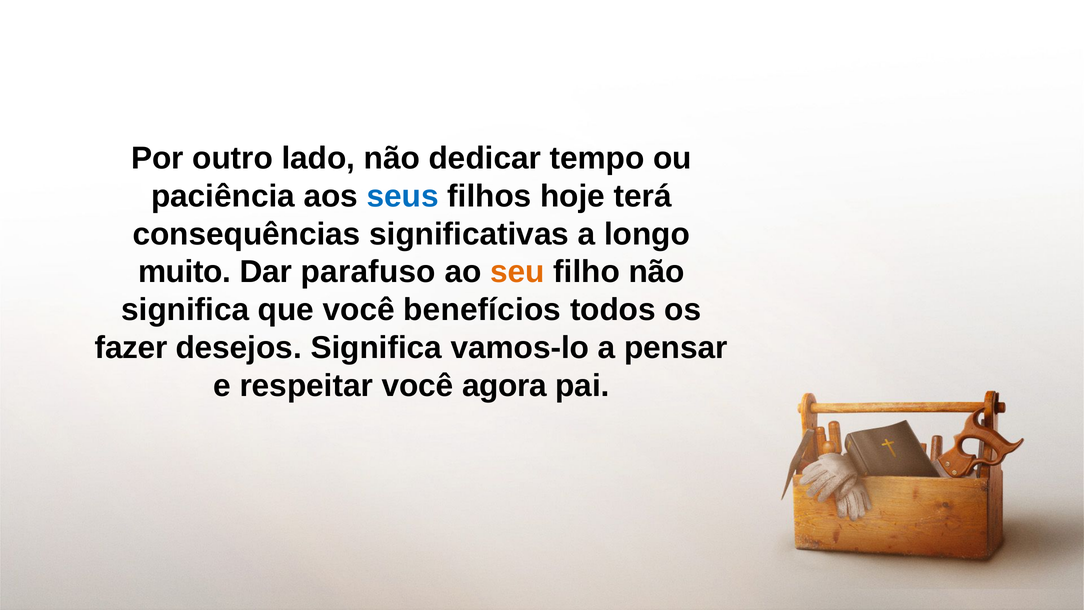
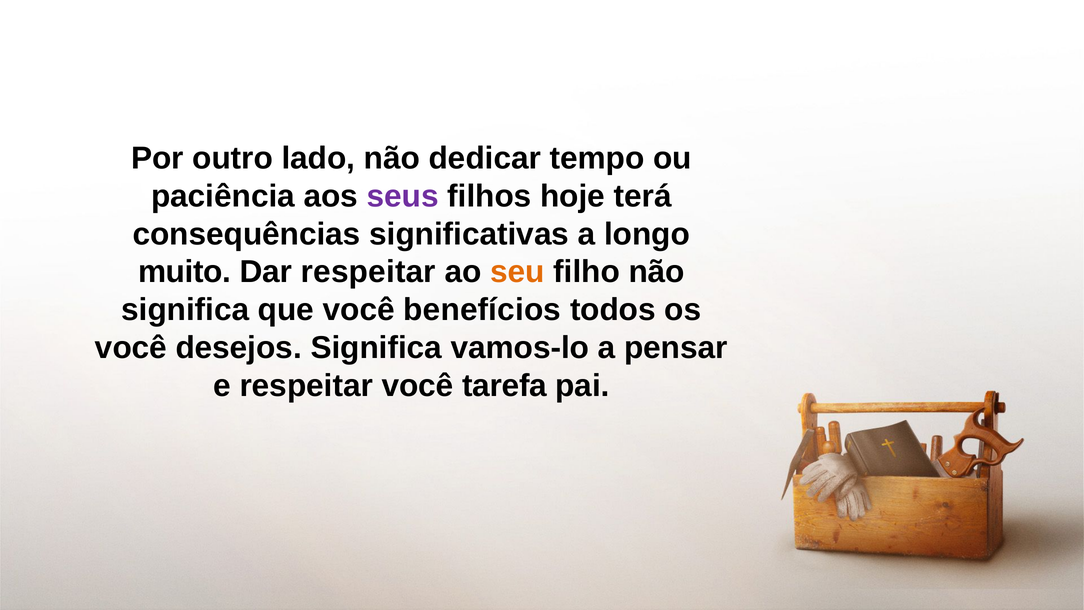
seus colour: blue -> purple
Dar parafuso: parafuso -> respeitar
fazer at (131, 348): fazer -> você
agora: agora -> tarefa
